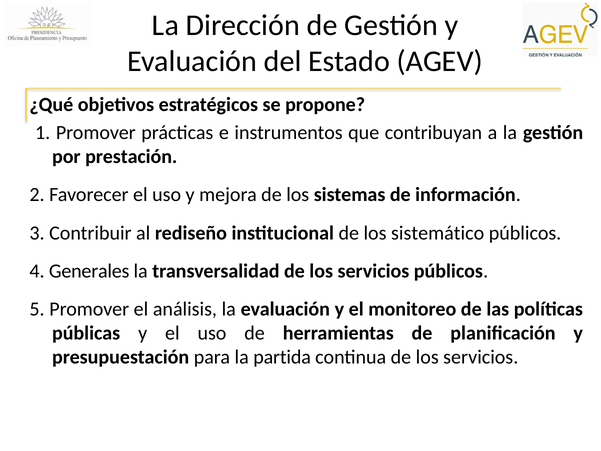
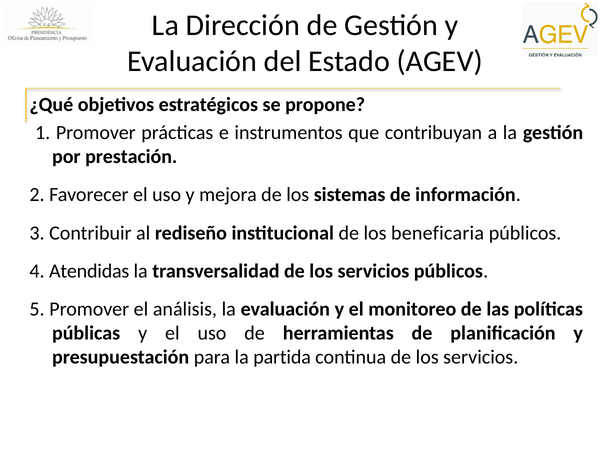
sistemático: sistemático -> beneficaria
Generales: Generales -> Atendidas
